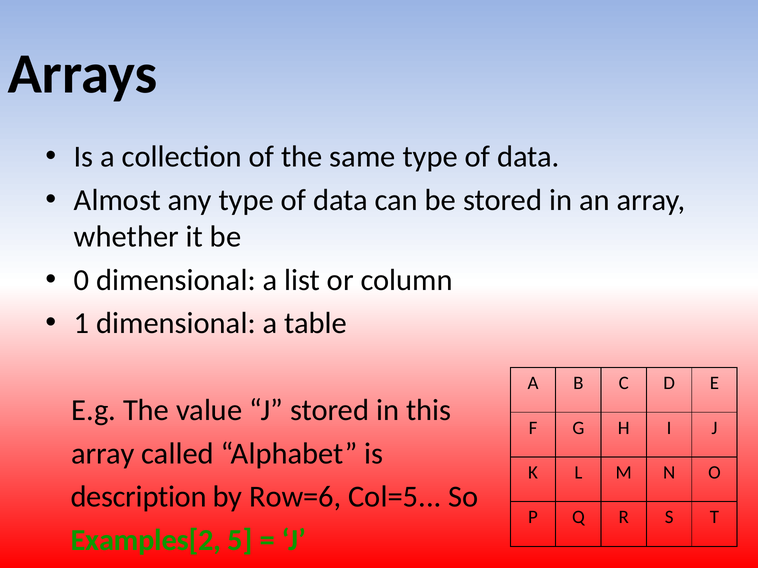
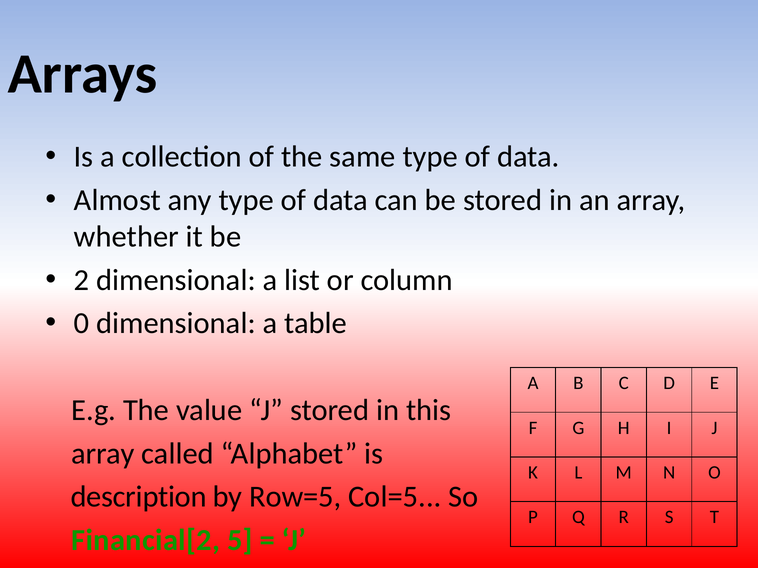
0: 0 -> 2
1: 1 -> 0
Row=6: Row=6 -> Row=5
Examples[2: Examples[2 -> Financial[2
